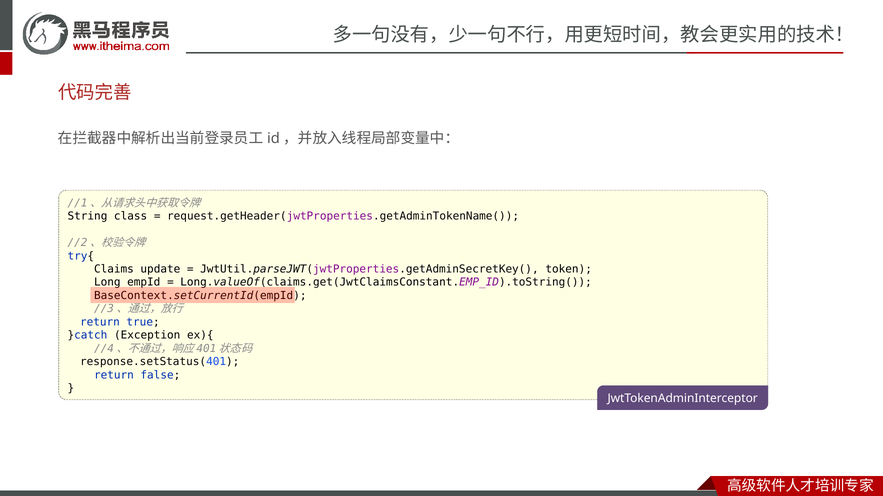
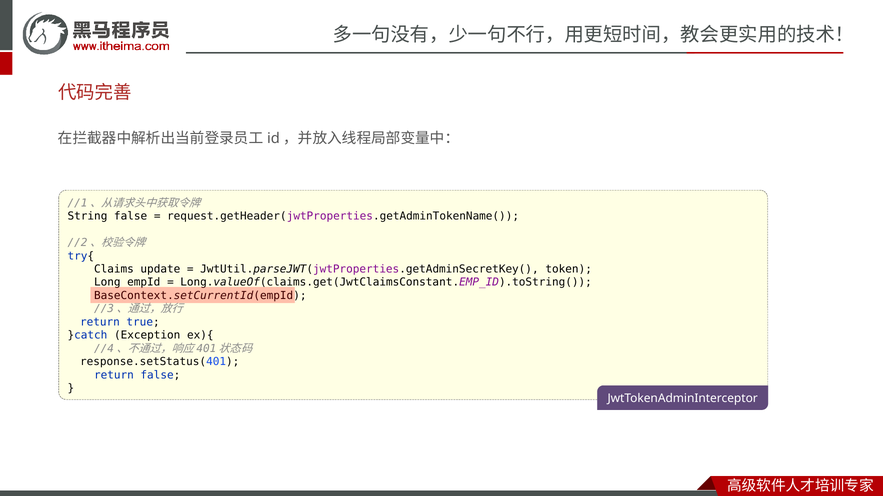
String class: class -> false
